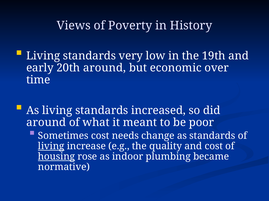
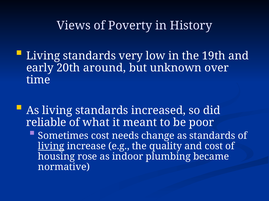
economic: economic -> unknown
around at (46, 123): around -> reliable
housing underline: present -> none
